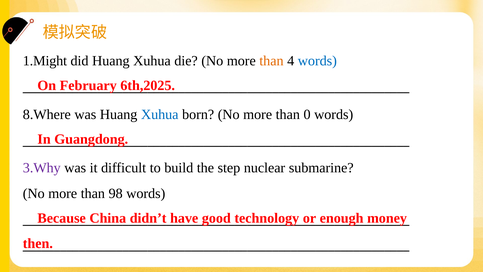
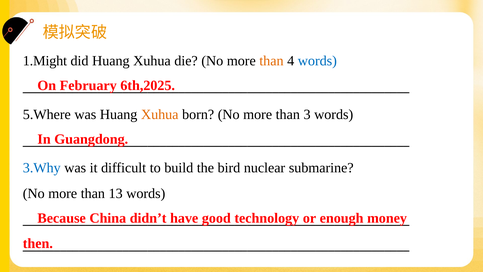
8.Where: 8.Where -> 5.Where
Xuhua at (160, 115) colour: blue -> orange
0: 0 -> 3
3.Why colour: purple -> blue
step: step -> bird
98: 98 -> 13
